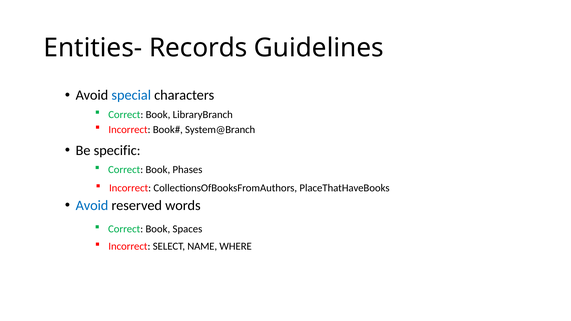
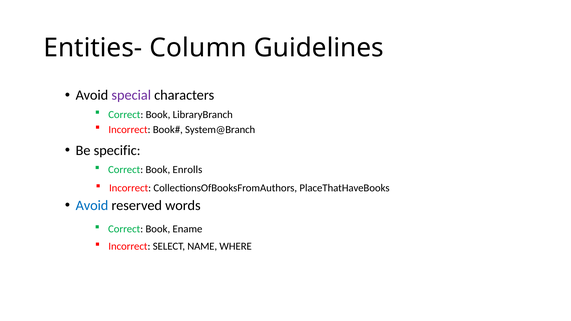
Records: Records -> Column
special colour: blue -> purple
Phases: Phases -> Enrolls
Spaces: Spaces -> Ename
